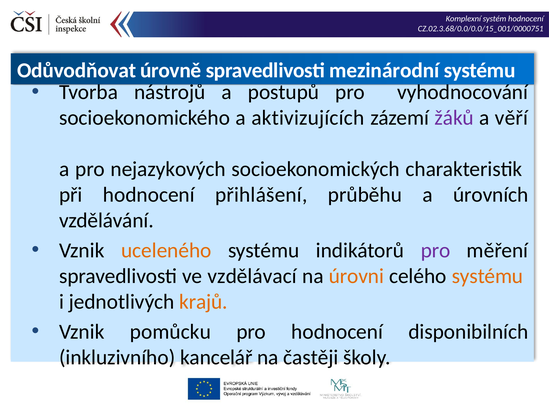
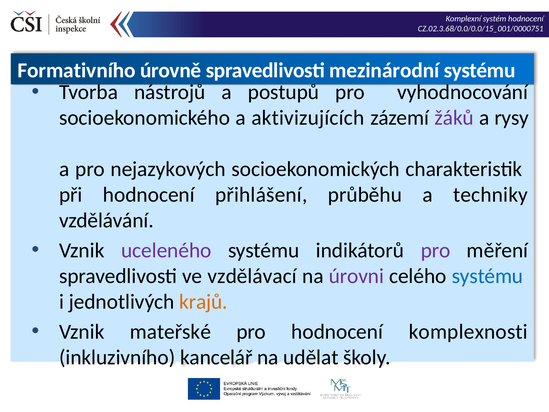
Odůvodňovat: Odůvodňovat -> Formativního
věří: věří -> rysy
úrovních: úrovních -> techniky
uceleného colour: orange -> purple
úrovni colour: orange -> purple
systému at (487, 276) colour: orange -> blue
pomůcku: pomůcku -> mateřské
disponibilních: disponibilních -> komplexnosti
častěji: častěji -> udělat
